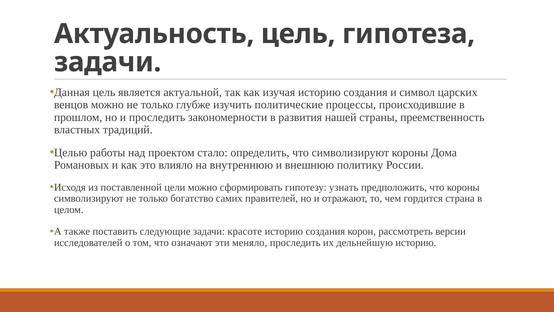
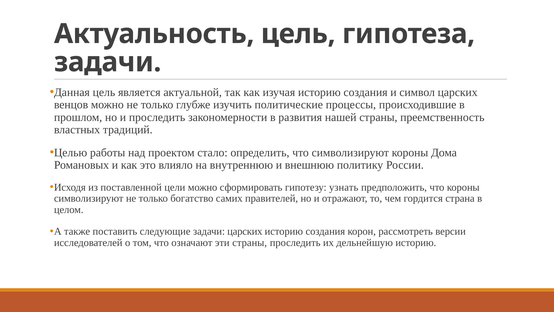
задачи красоте: красоте -> царских
эти меняло: меняло -> страны
